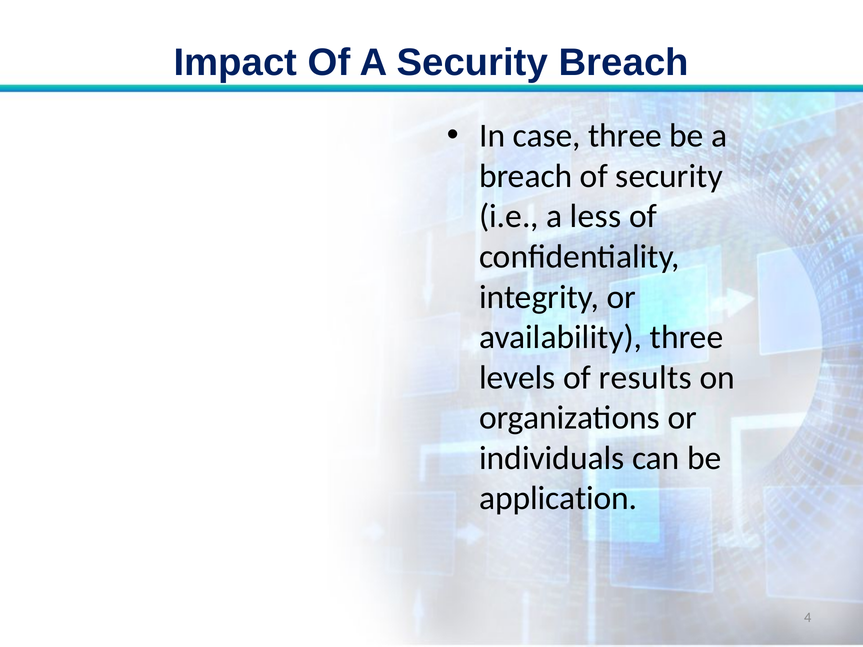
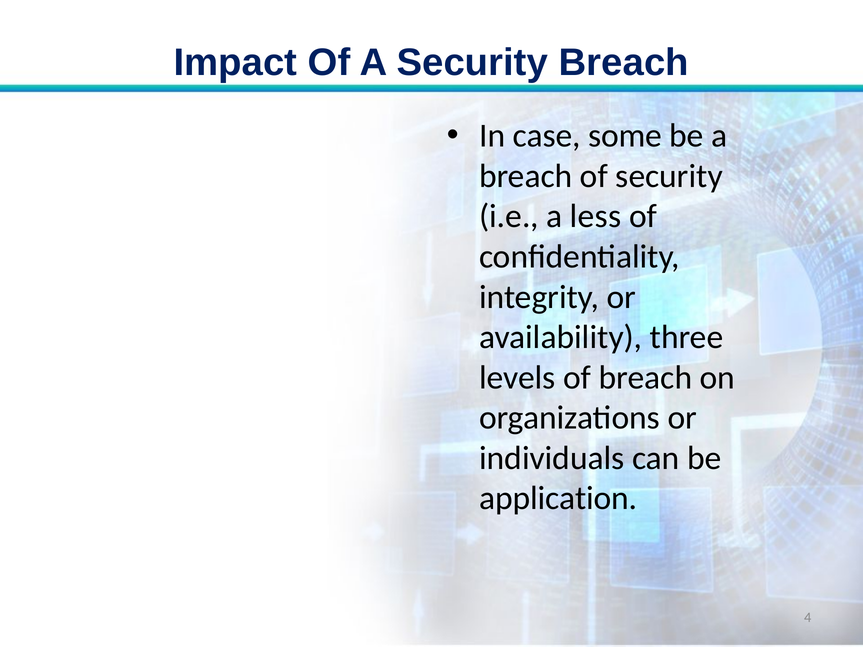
case three: three -> some
of results: results -> breach
